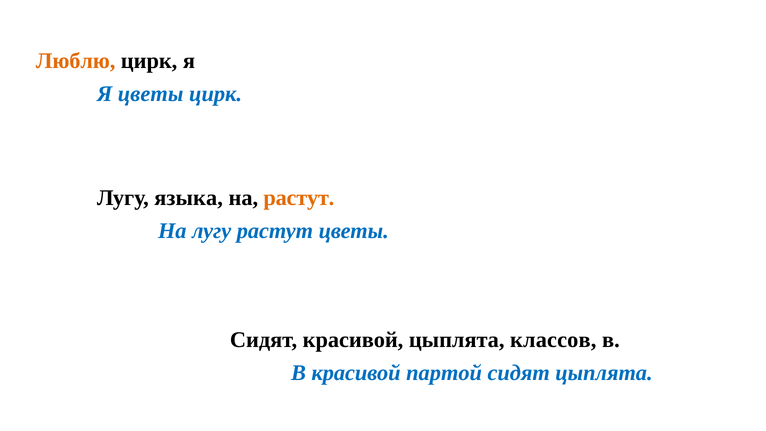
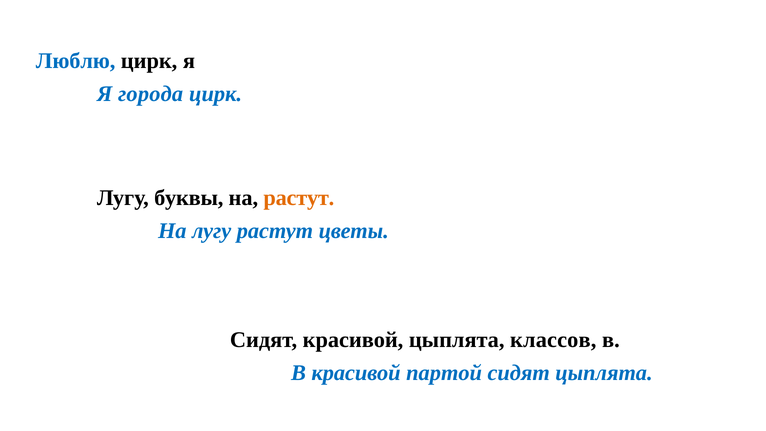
Люблю colour: orange -> blue
Я цветы: цветы -> города
языка: языка -> буквы
